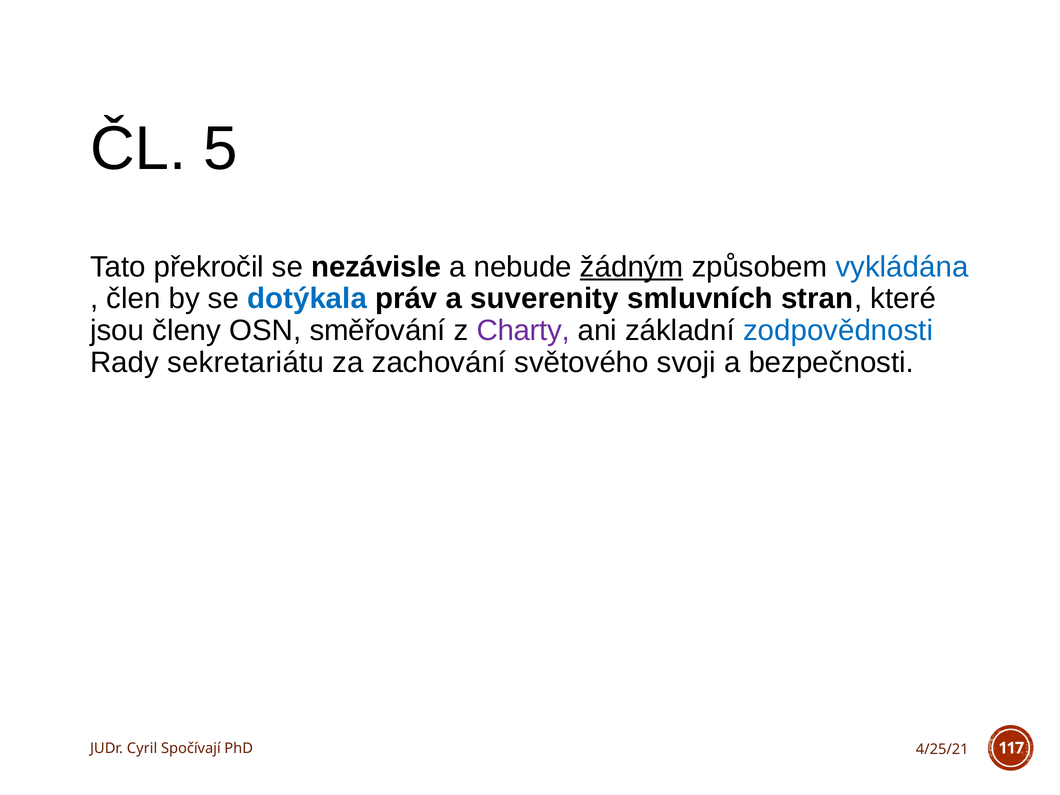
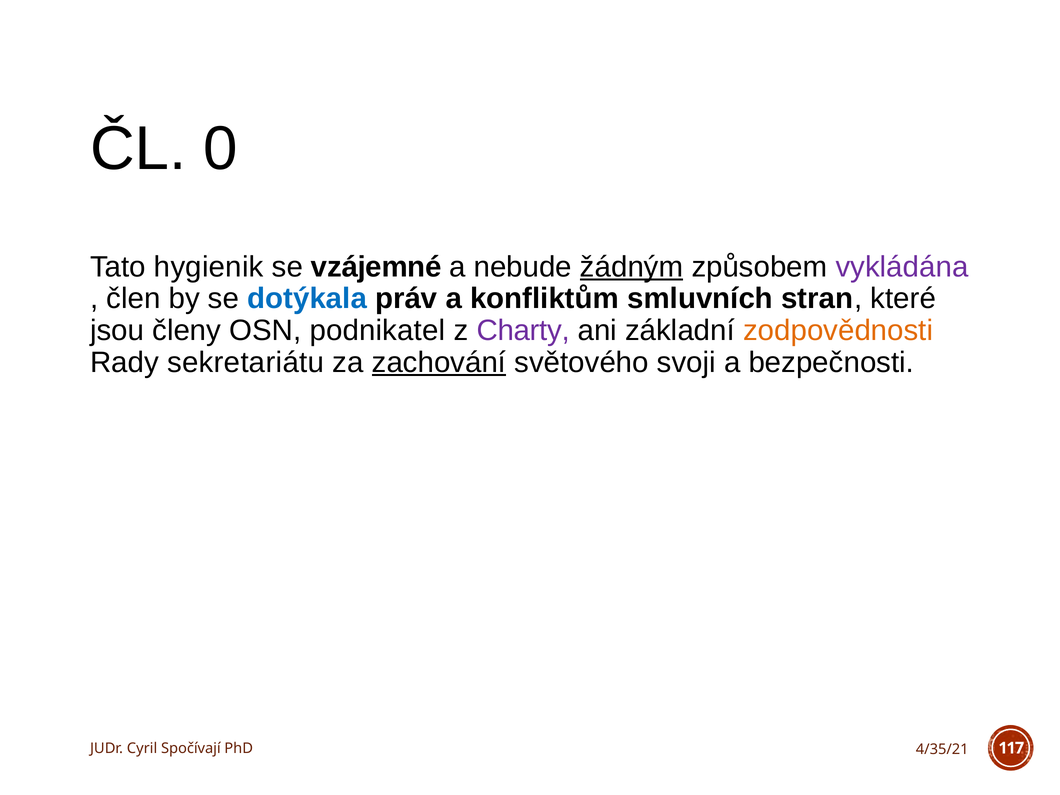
5: 5 -> 0
překročil: překročil -> hygienik
nezávisle: nezávisle -> vzájemné
vykládána colour: blue -> purple
suverenity: suverenity -> konfliktům
směřování: směřování -> podnikatel
zodpovědnosti colour: blue -> orange
zachování underline: none -> present
4/25/21: 4/25/21 -> 4/35/21
